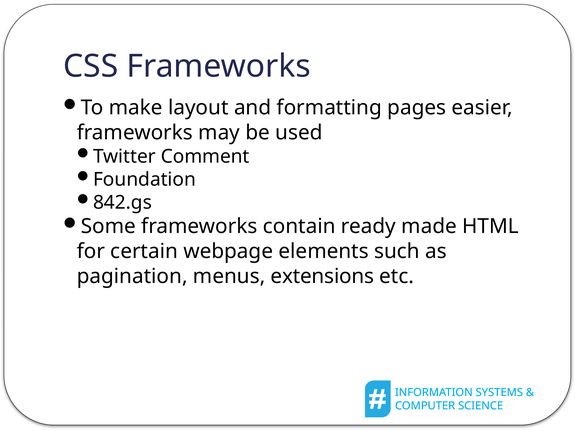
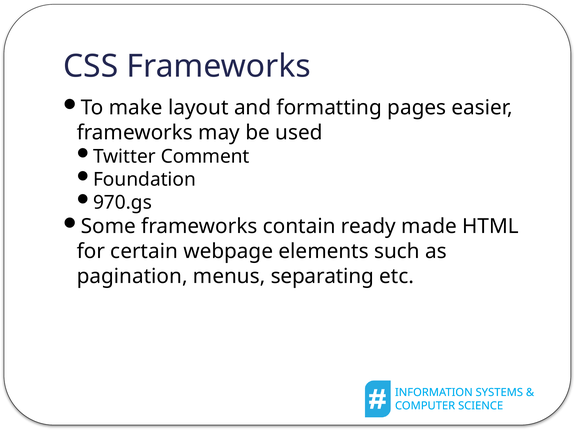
842.gs: 842.gs -> 970.gs
extensions: extensions -> separating
